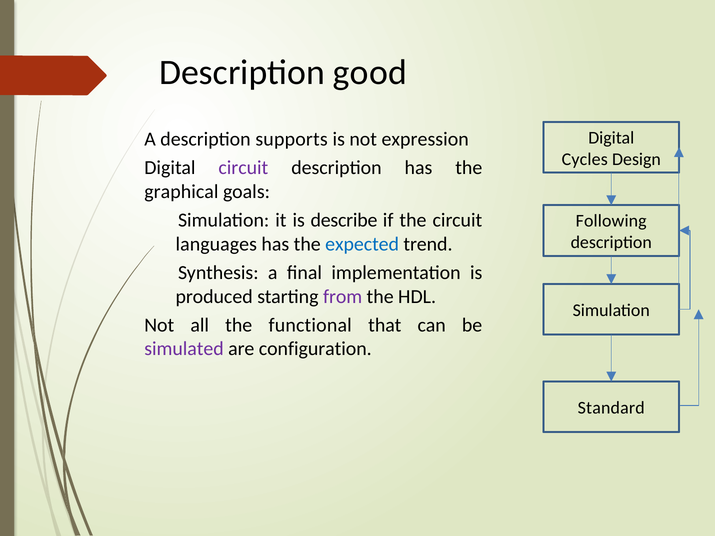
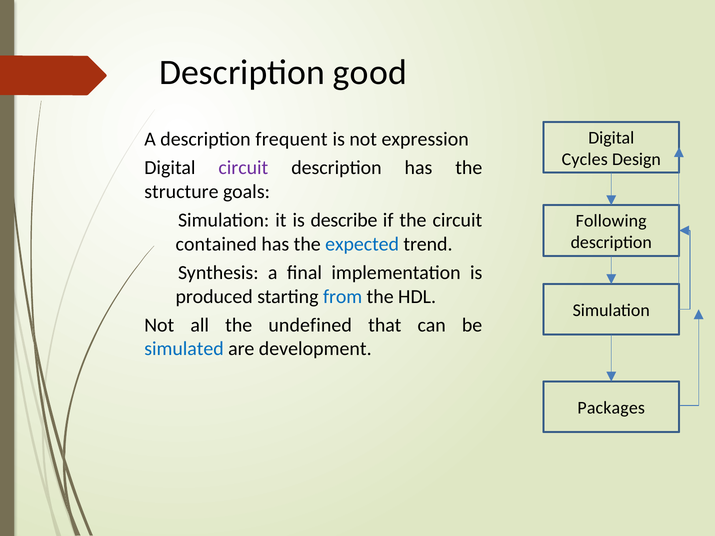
supports: supports -> frequent
graphical: graphical -> structure
languages: languages -> contained
from colour: purple -> blue
functional: functional -> undefined
simulated colour: purple -> blue
configuration: configuration -> development
Standard: Standard -> Packages
